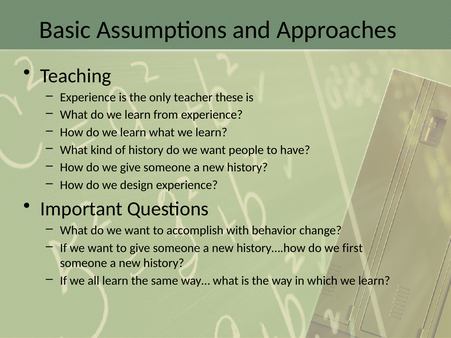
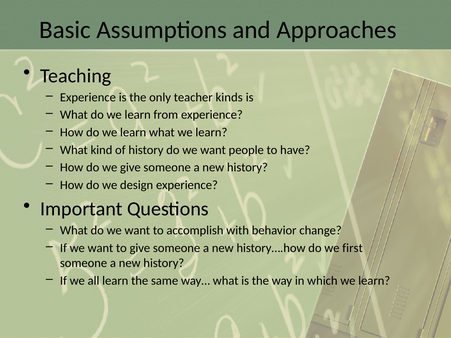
these: these -> kinds
